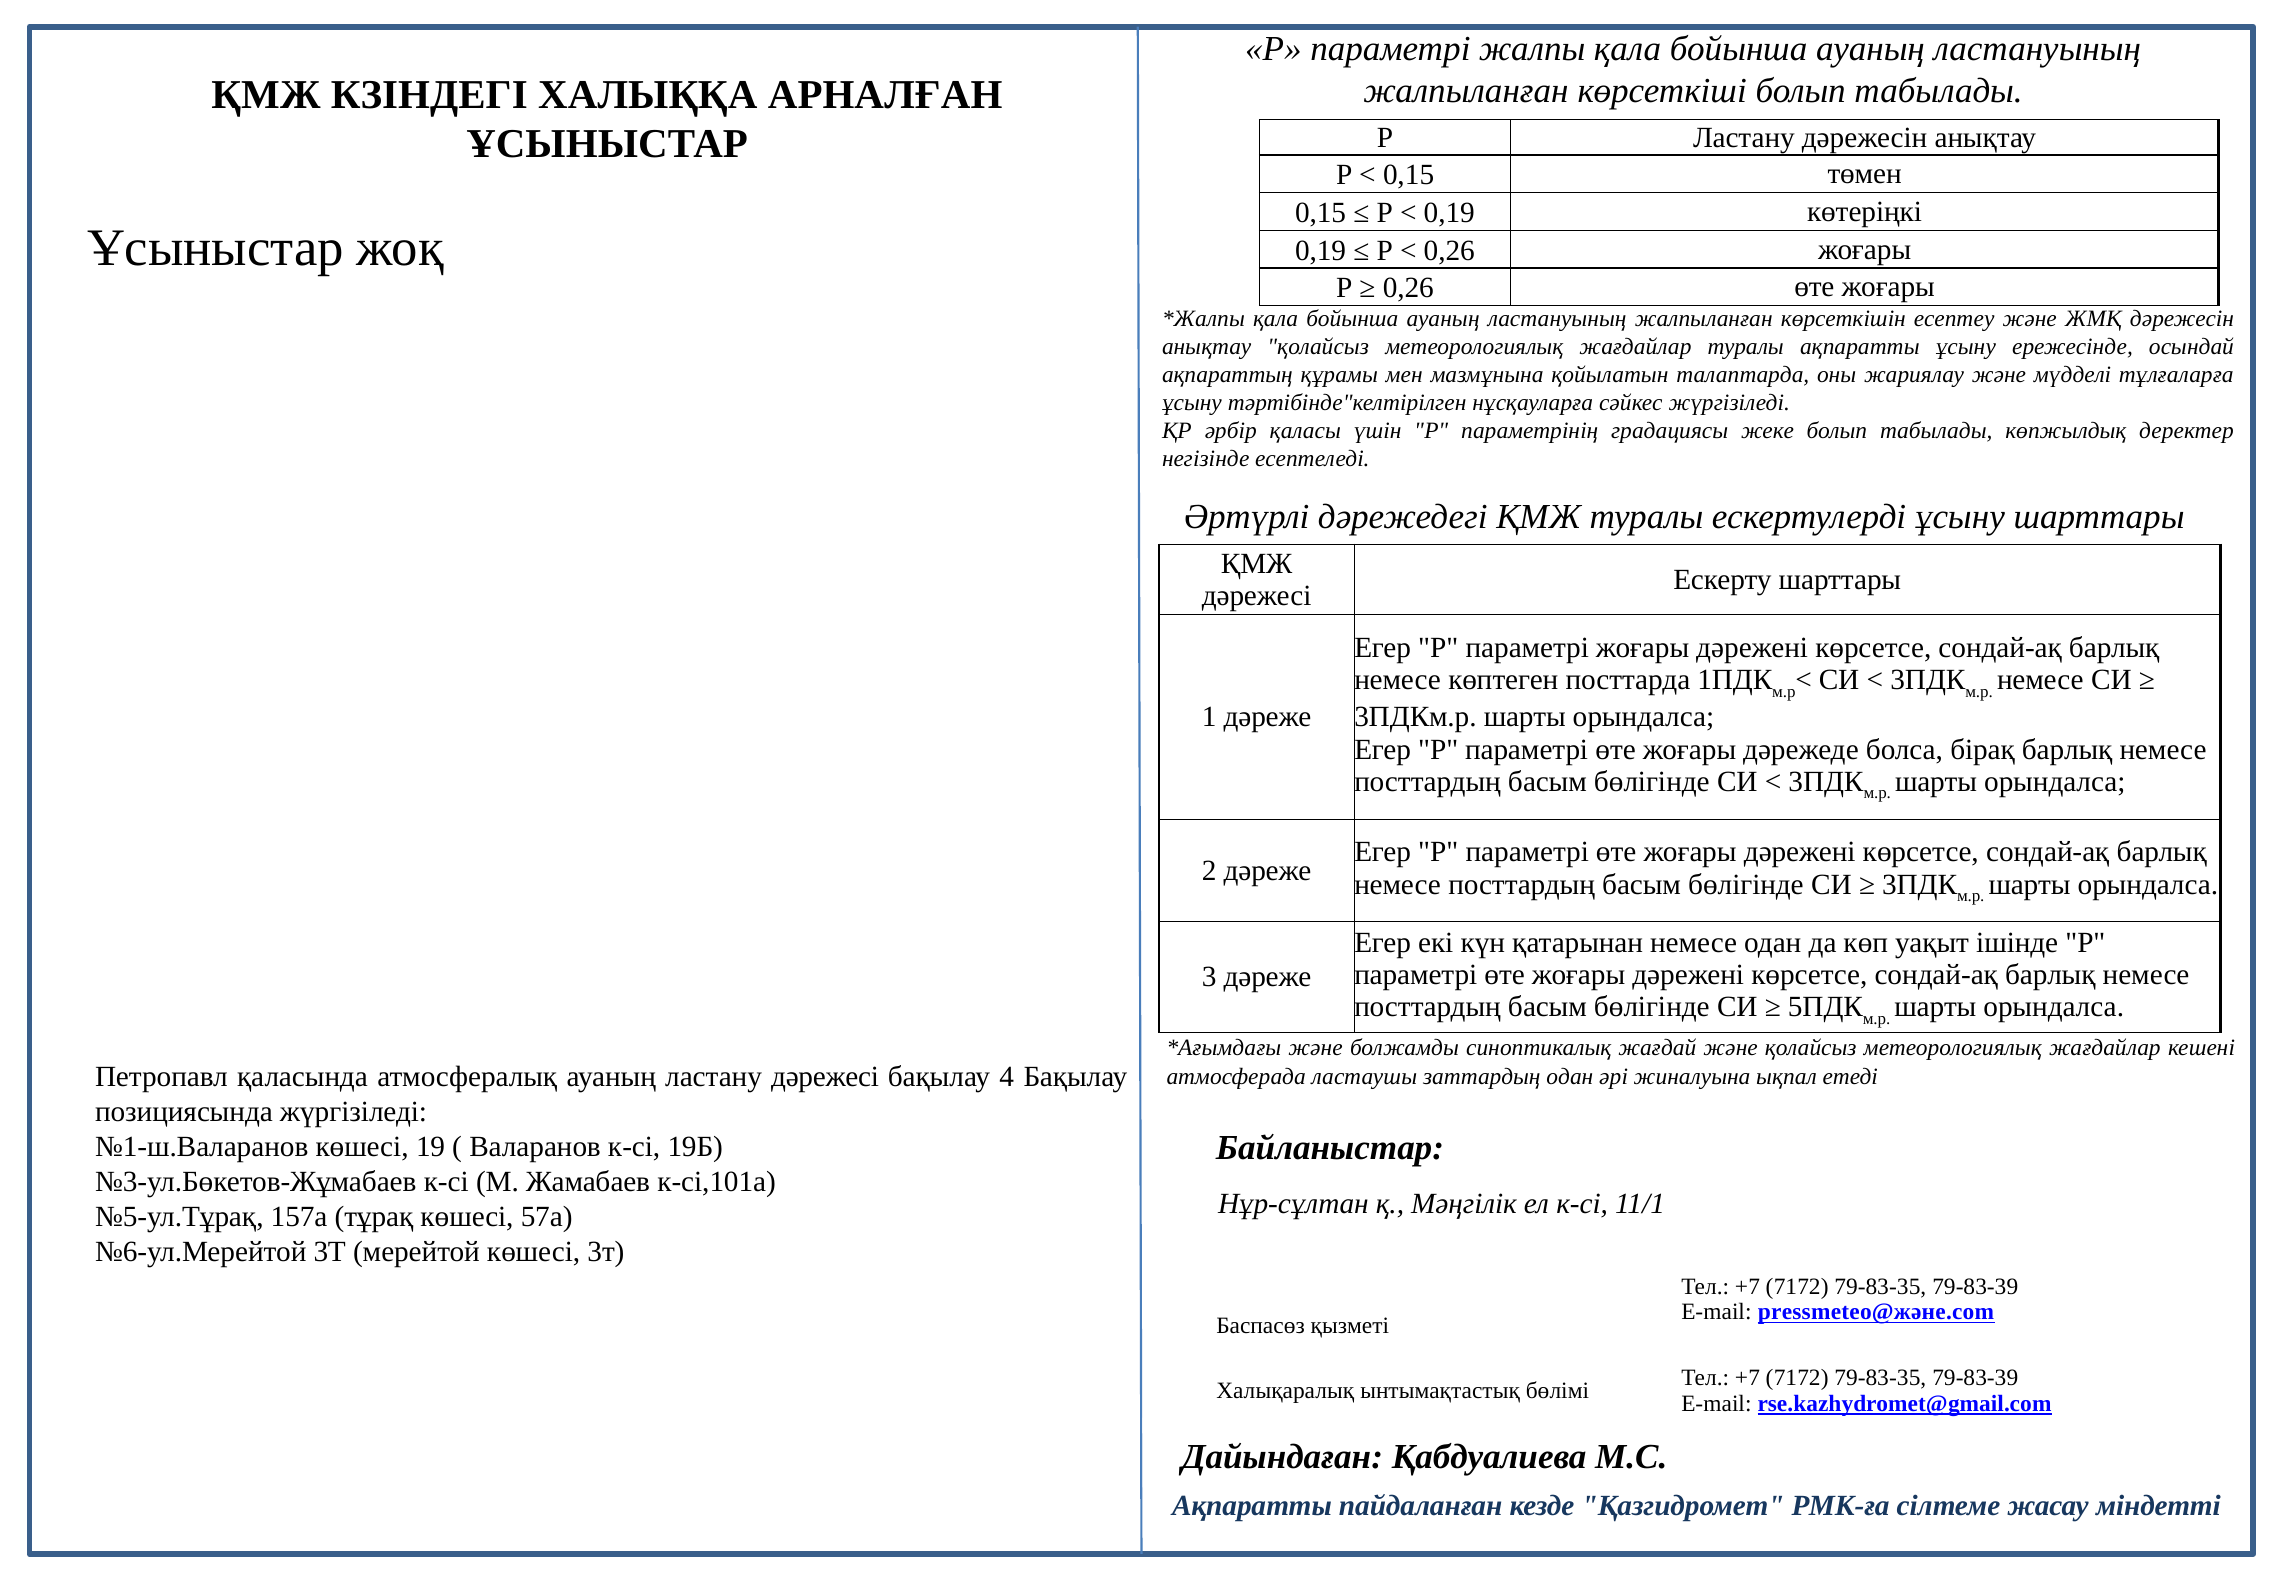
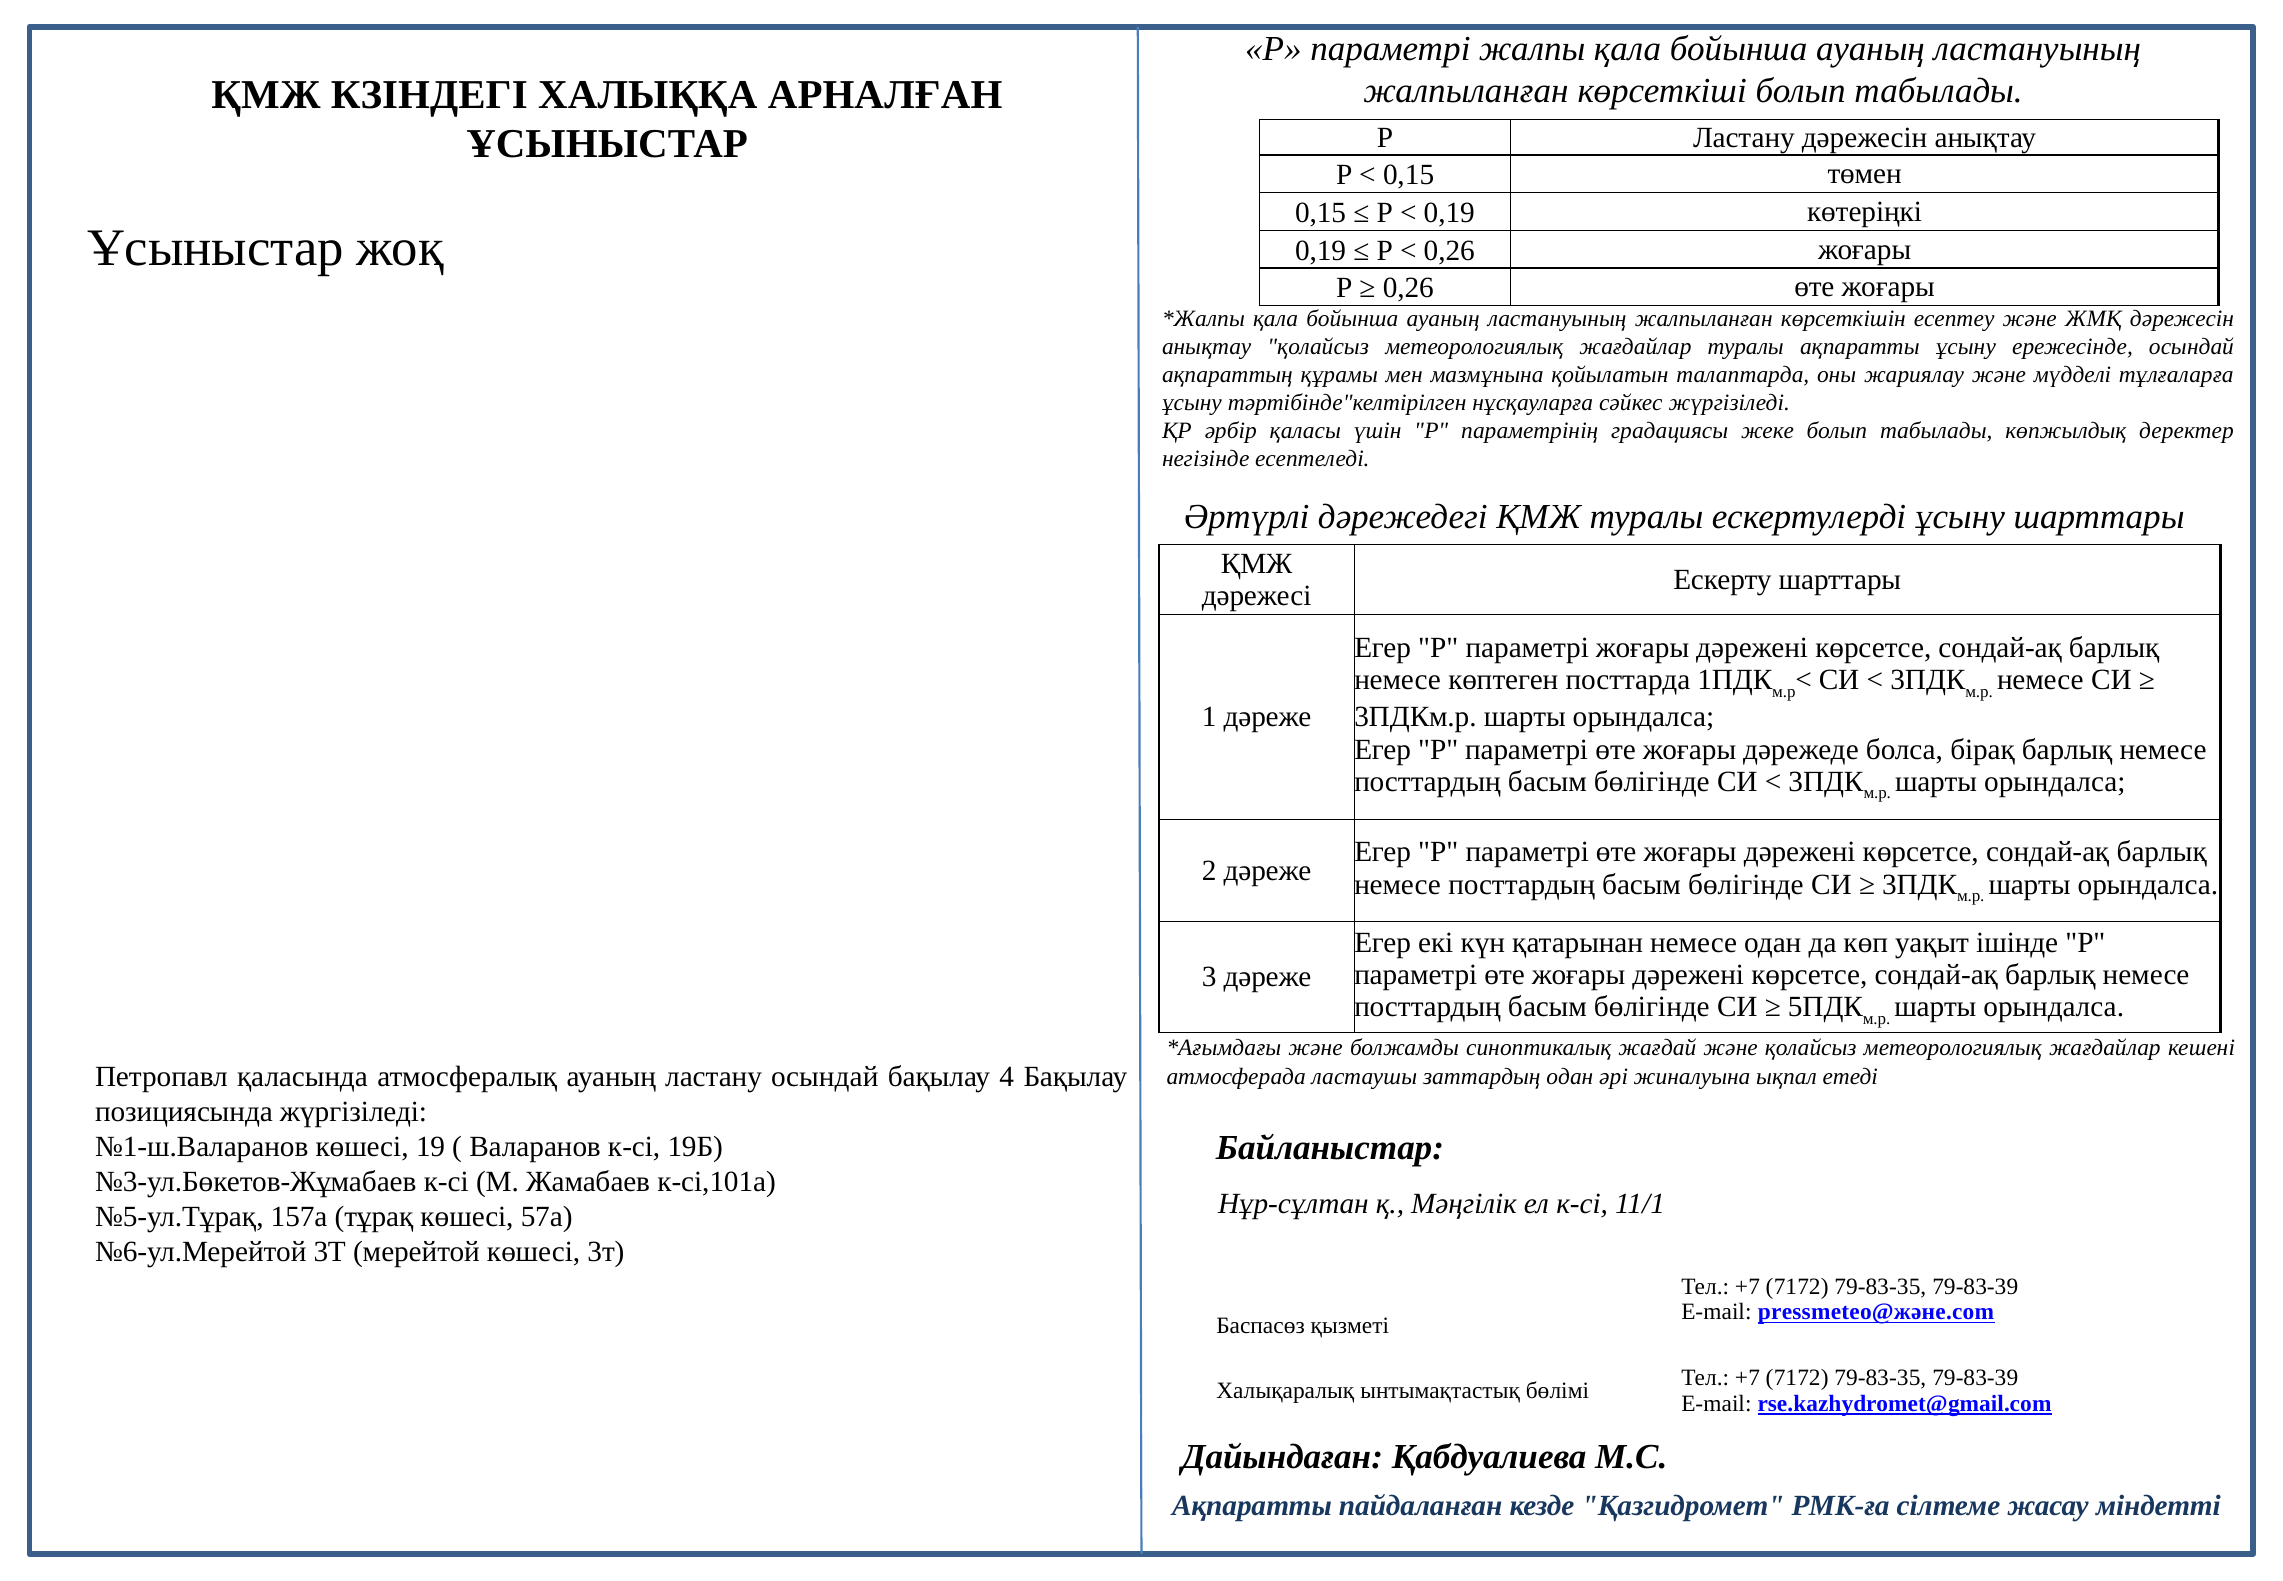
ластану дәрежесі: дәрежесі -> осындай
